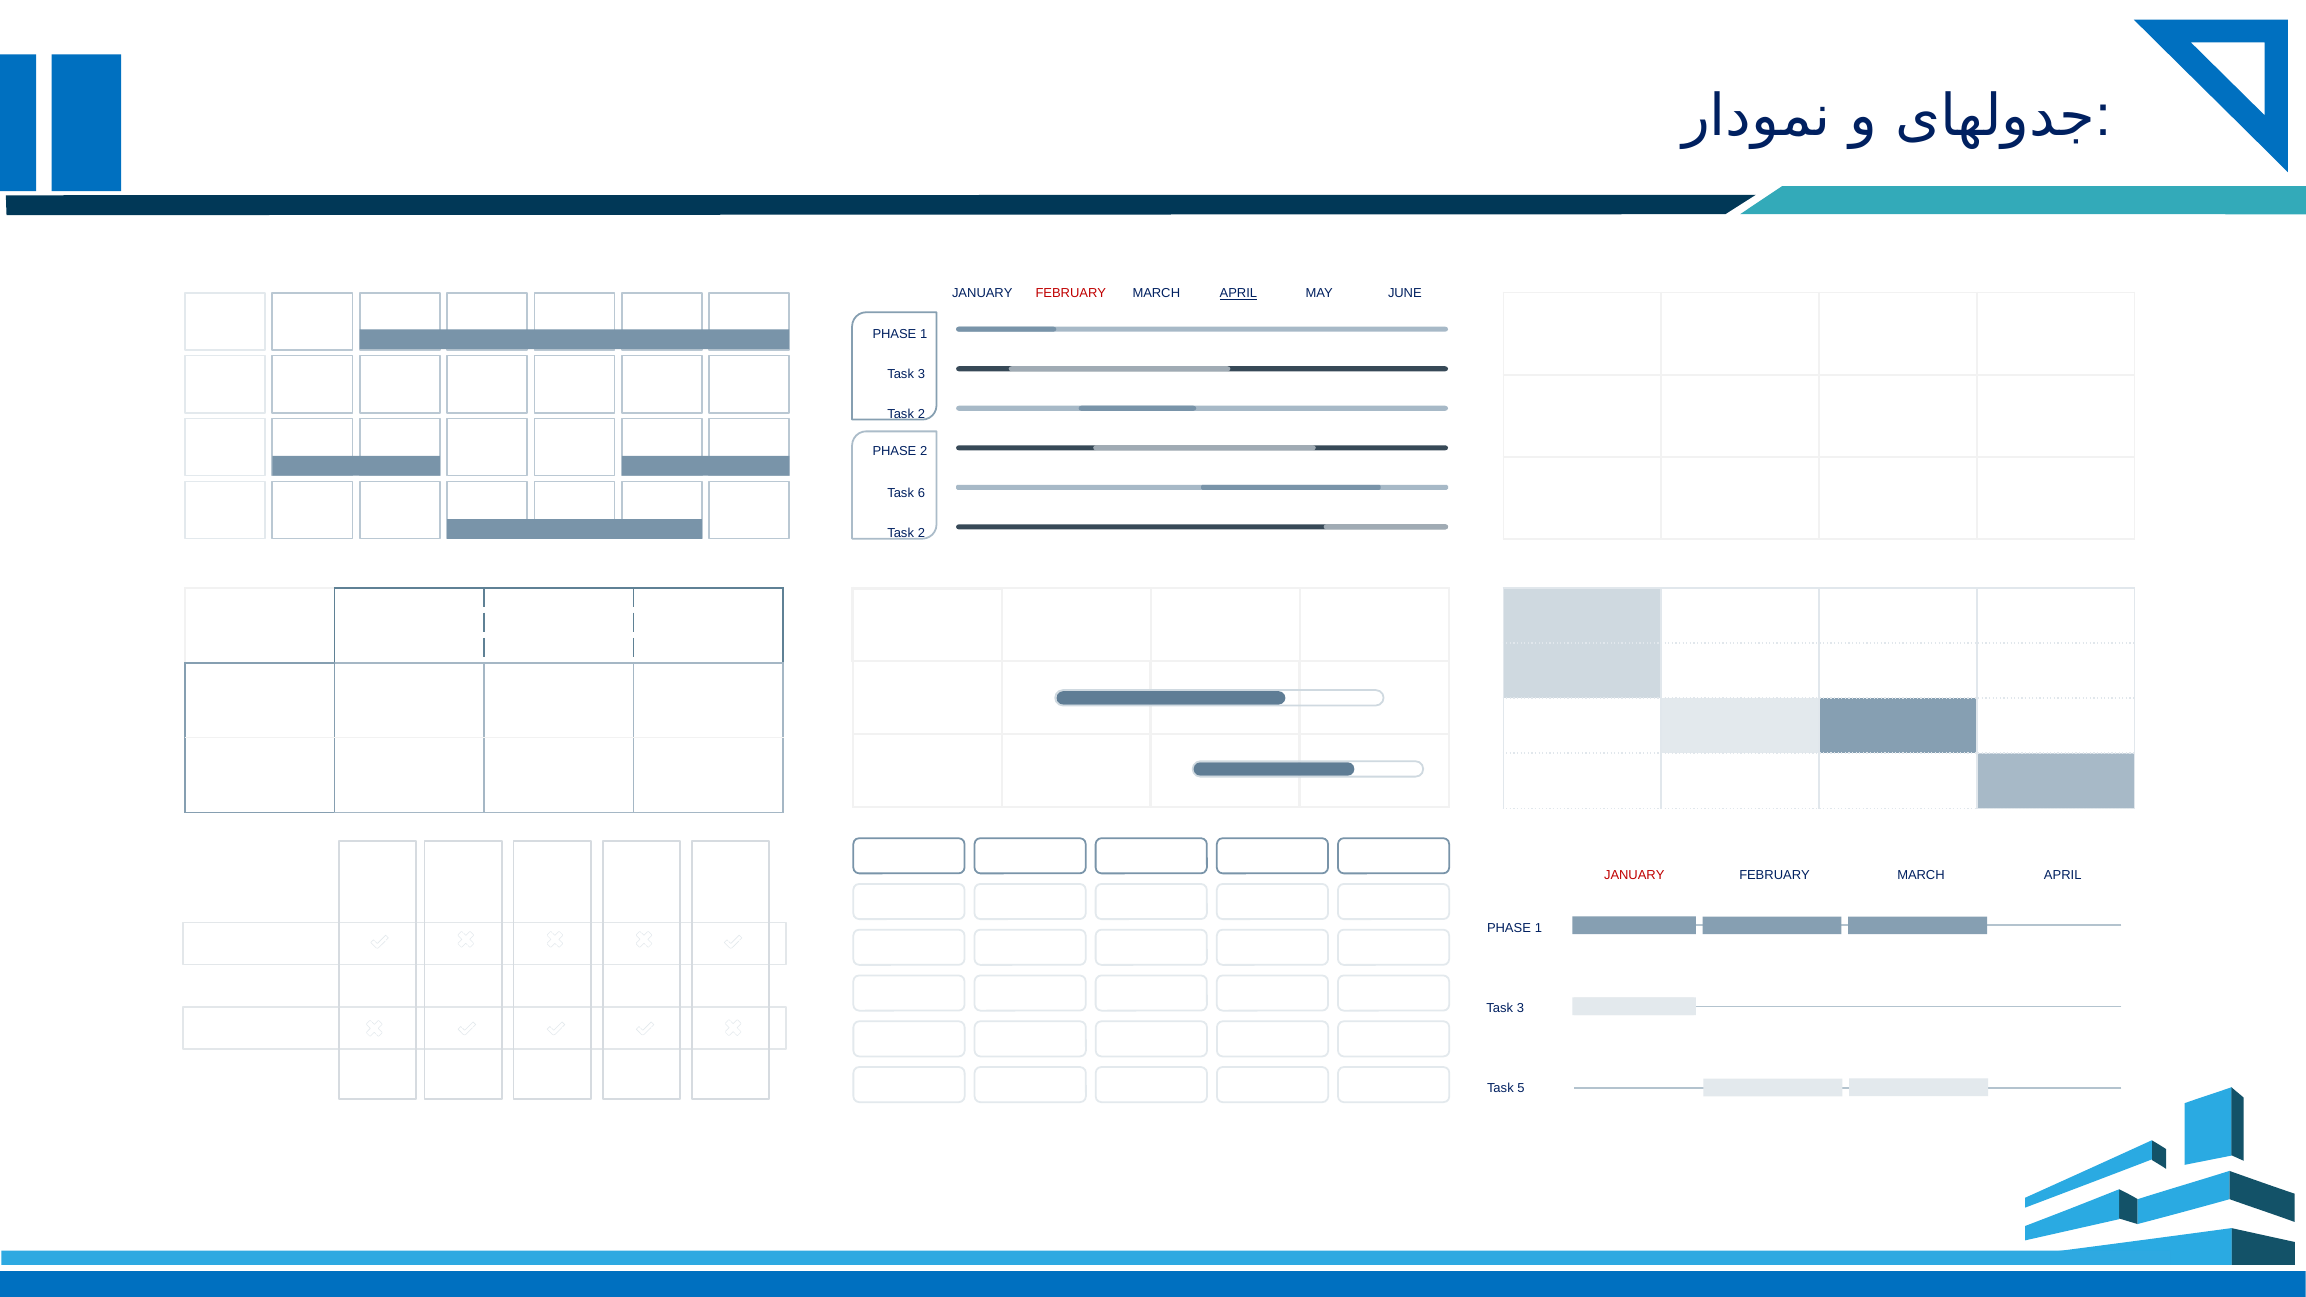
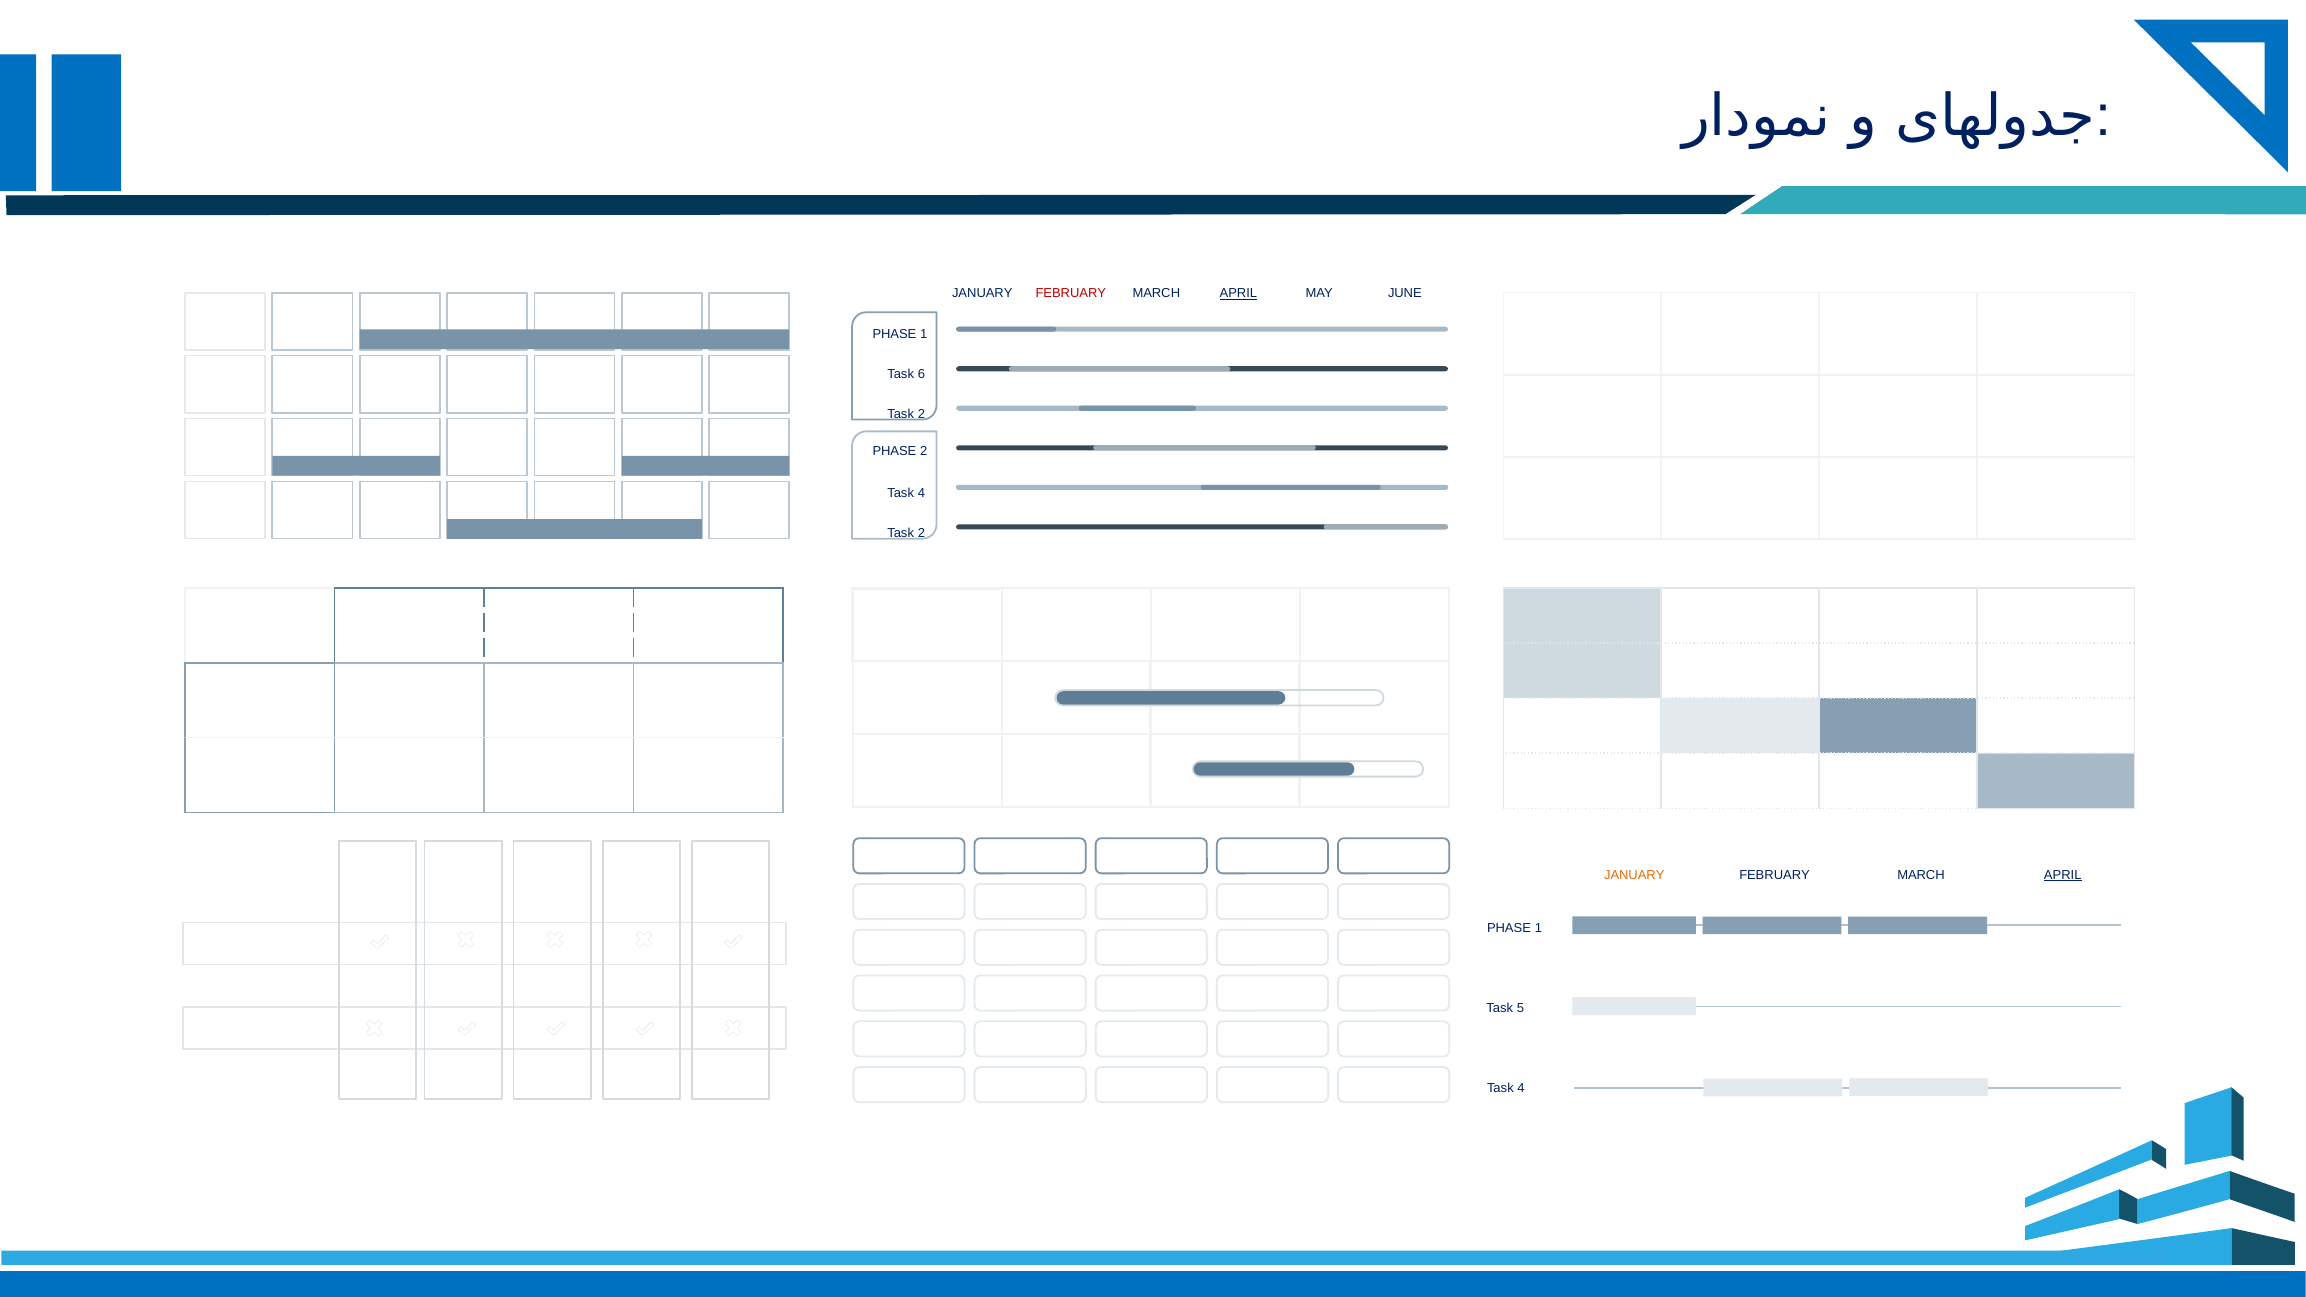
3 at (921, 375): 3 -> 6
6 at (921, 493): 6 -> 4
JANUARY at (1634, 875) colour: red -> orange
APRIL at (2063, 875) underline: none -> present
3 at (1520, 1008): 3 -> 5
5 at (1521, 1088): 5 -> 4
